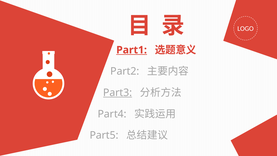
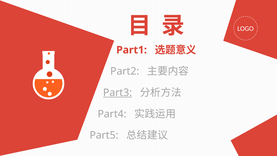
Part1 underline: present -> none
